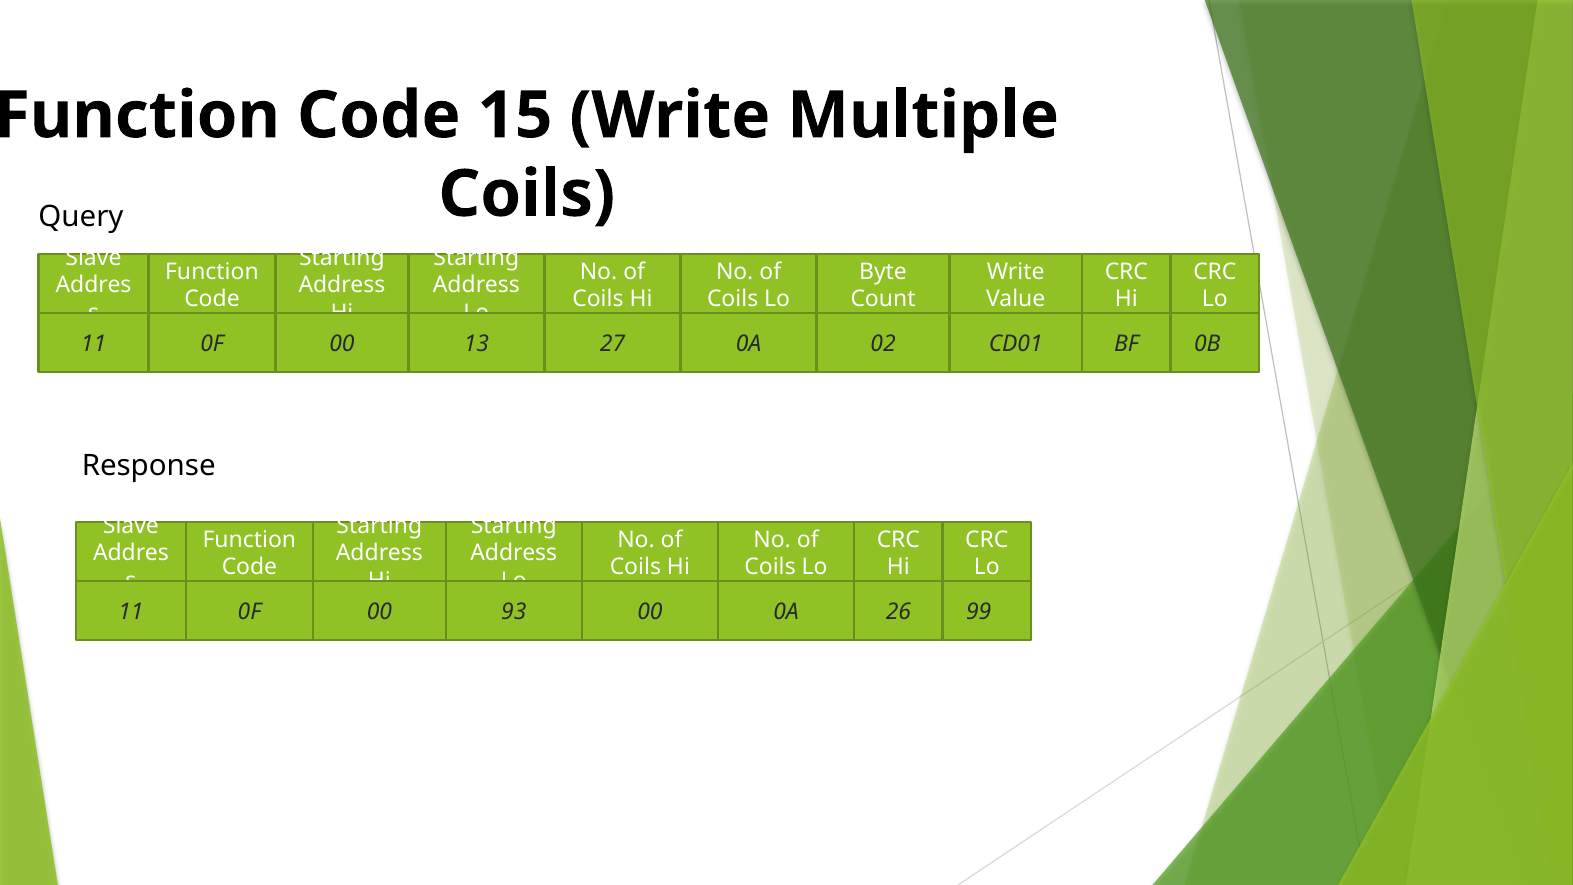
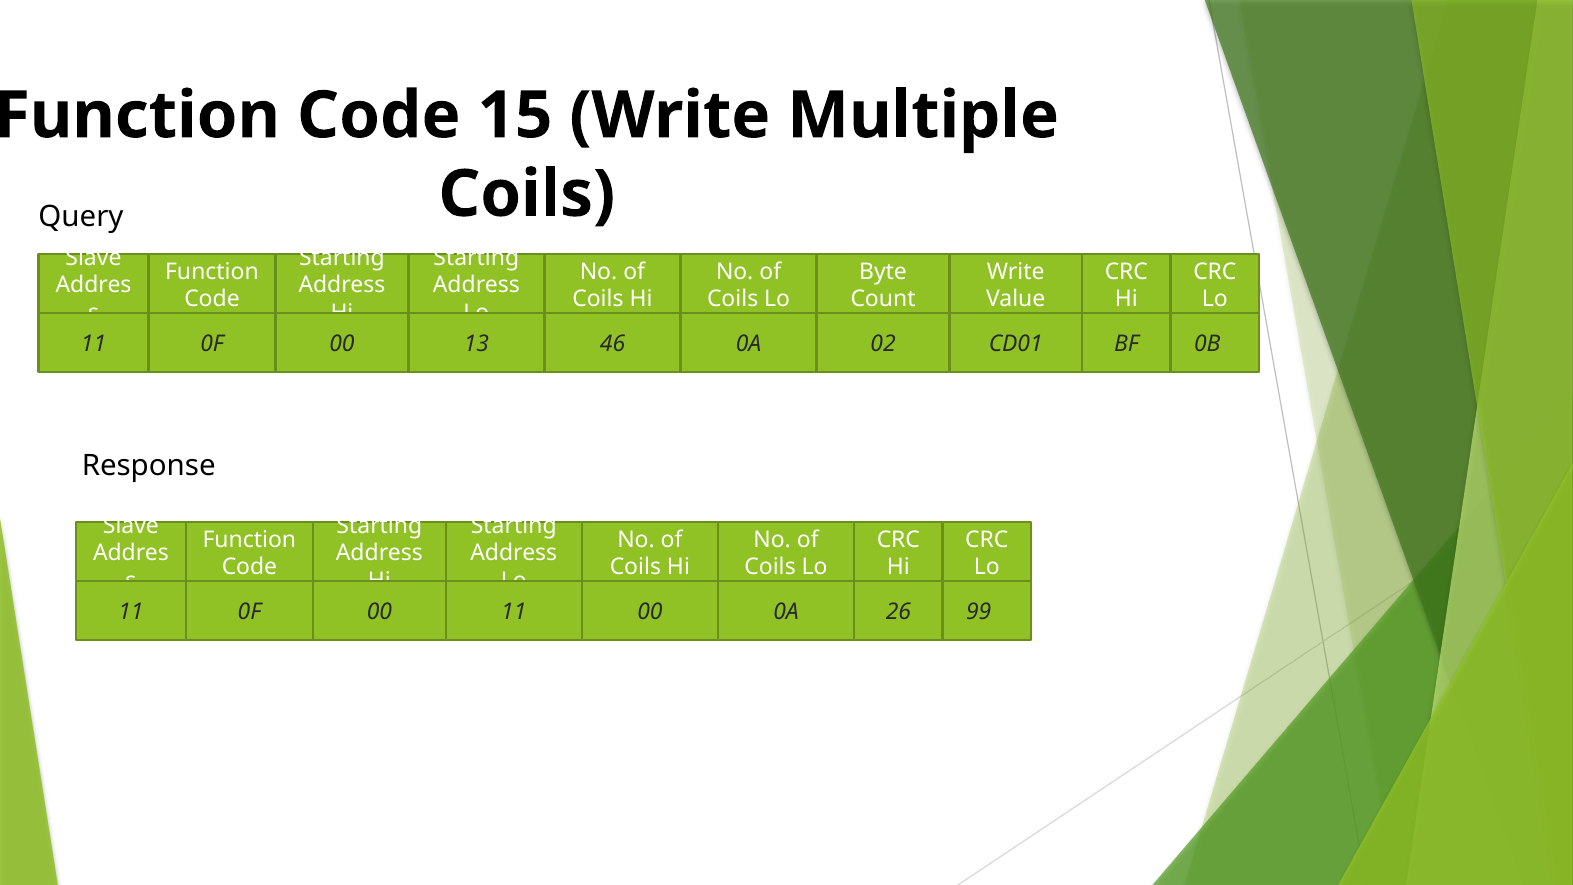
27: 27 -> 46
00 93: 93 -> 11
